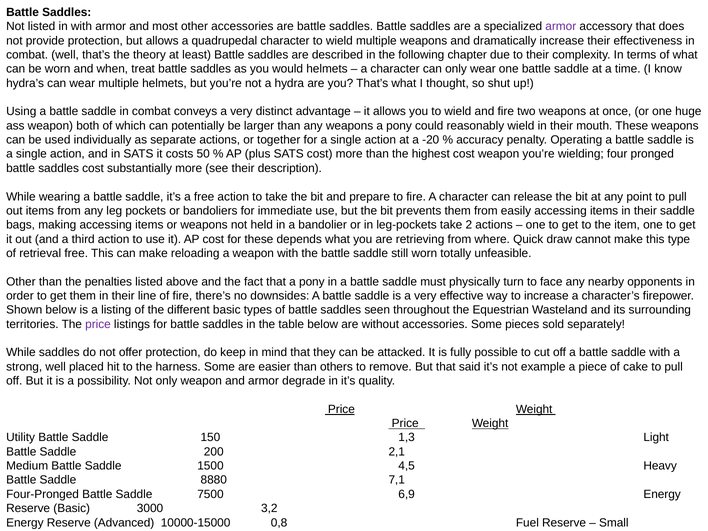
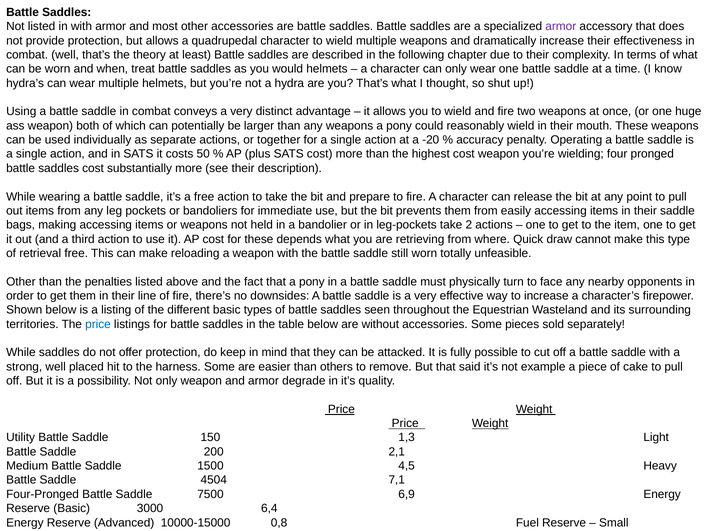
price at (98, 324) colour: purple -> blue
8880: 8880 -> 4504
3,2: 3,2 -> 6,4
